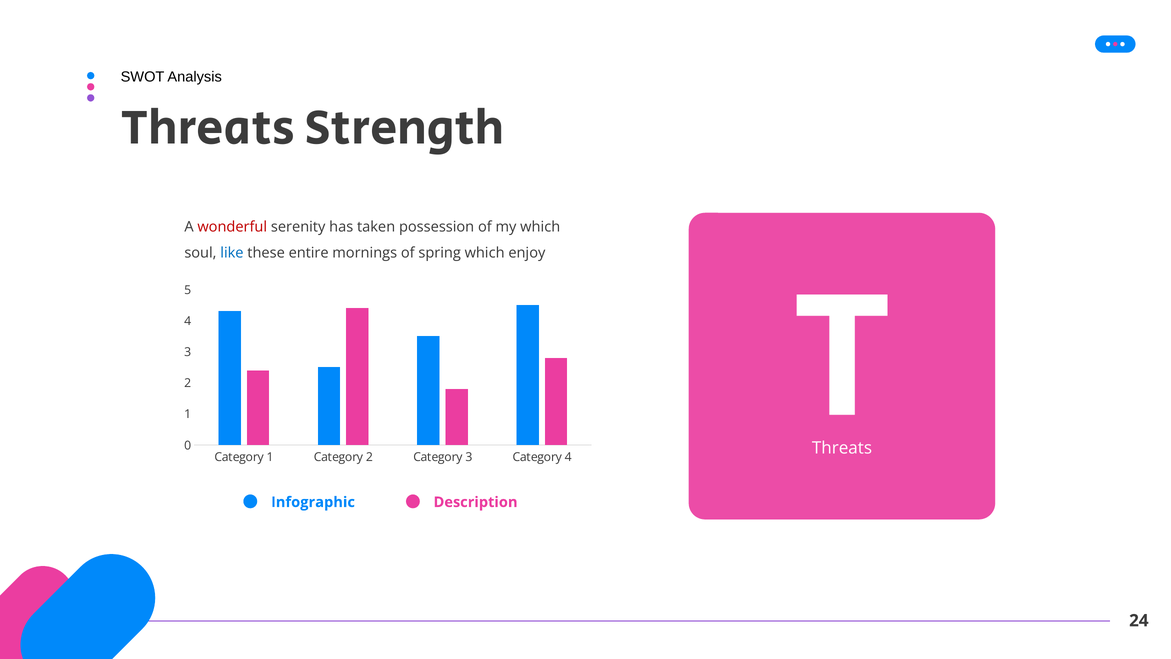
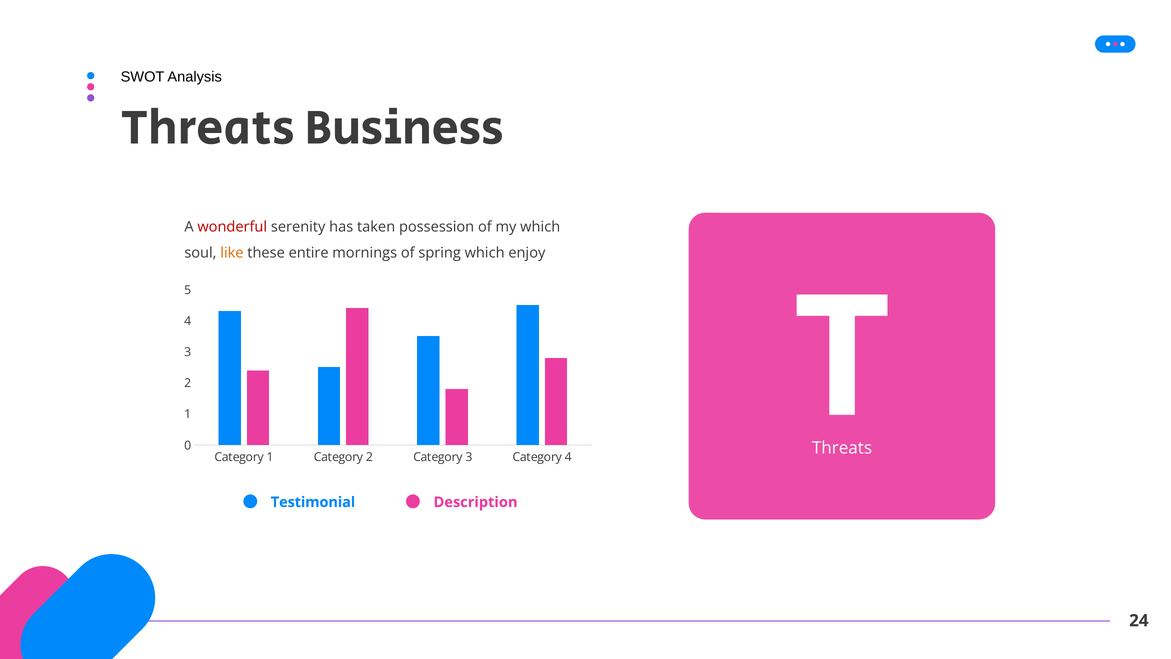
Strength: Strength -> Business
like colour: blue -> orange
Infographic: Infographic -> Testimonial
